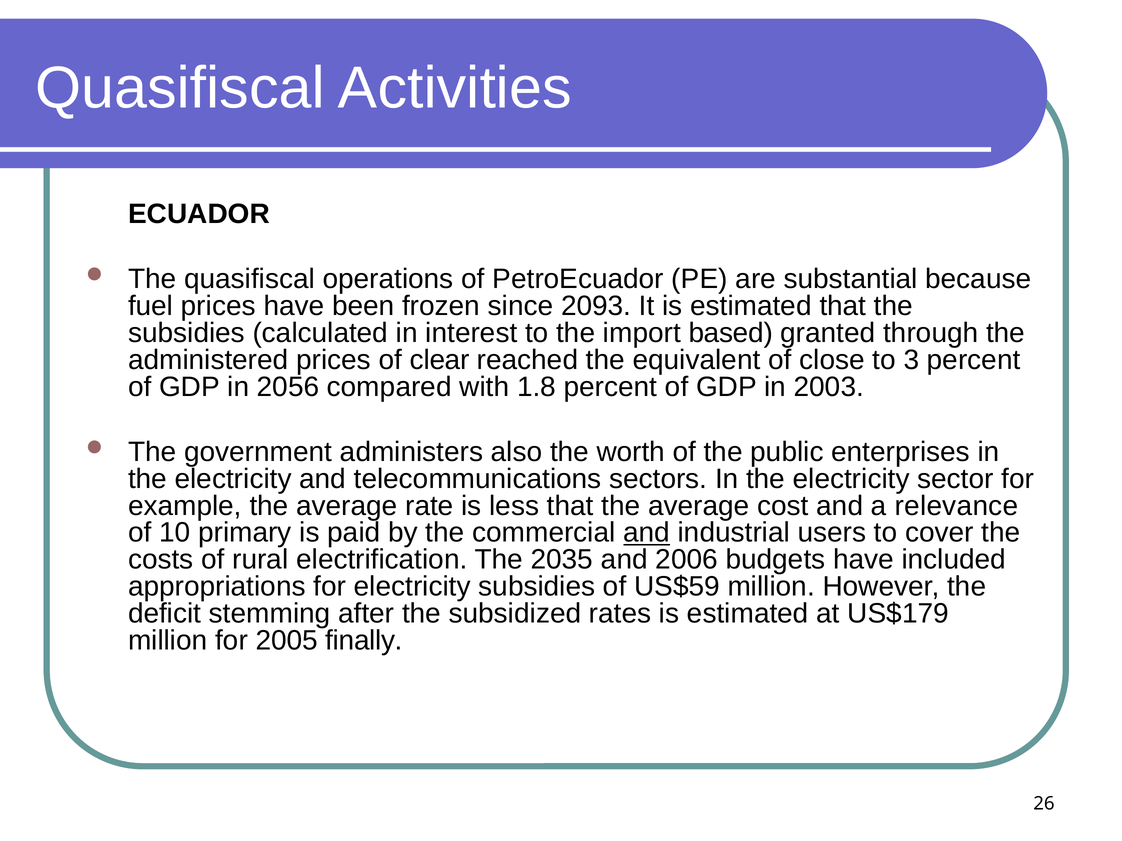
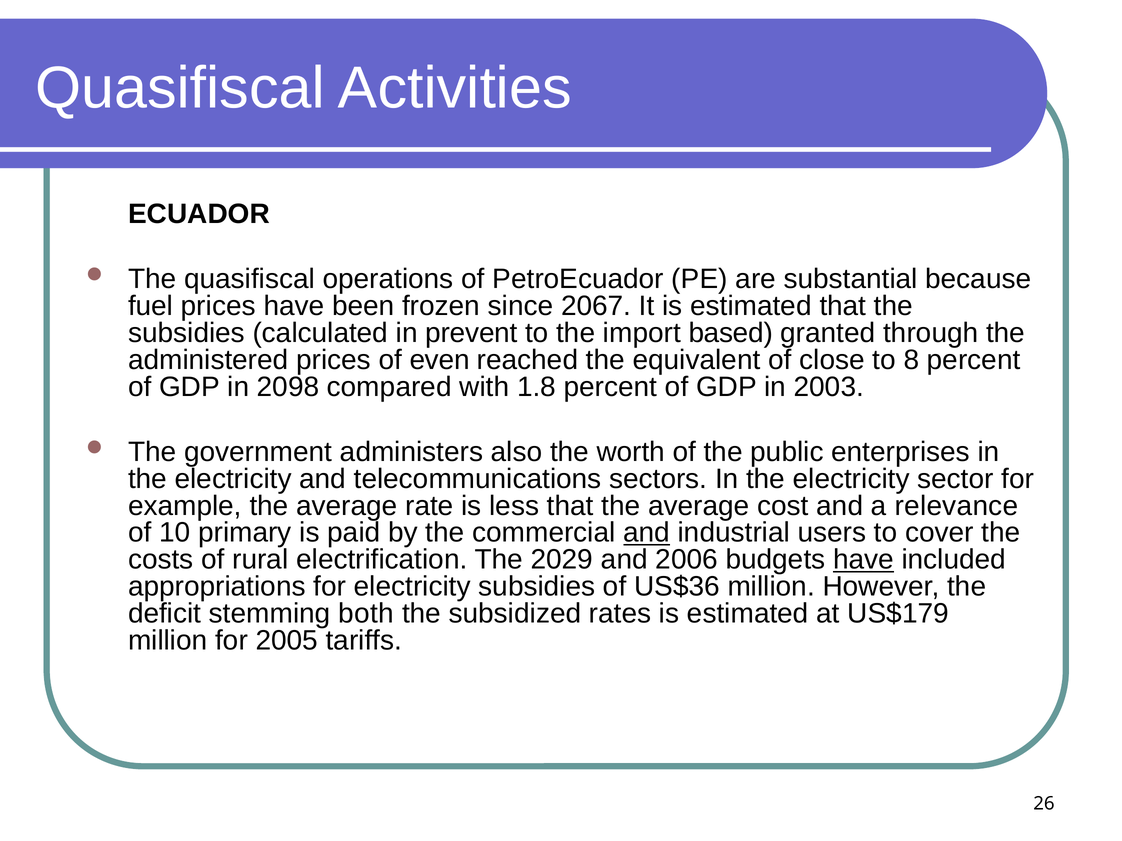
2093: 2093 -> 2067
interest: interest -> prevent
clear: clear -> even
3: 3 -> 8
2056: 2056 -> 2098
2035: 2035 -> 2029
have at (863, 560) underline: none -> present
US$59: US$59 -> US$36
after: after -> both
finally: finally -> tariffs
